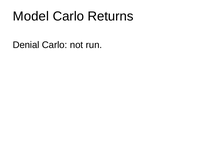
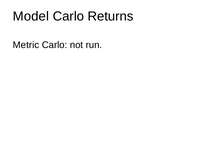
Denial: Denial -> Metric
